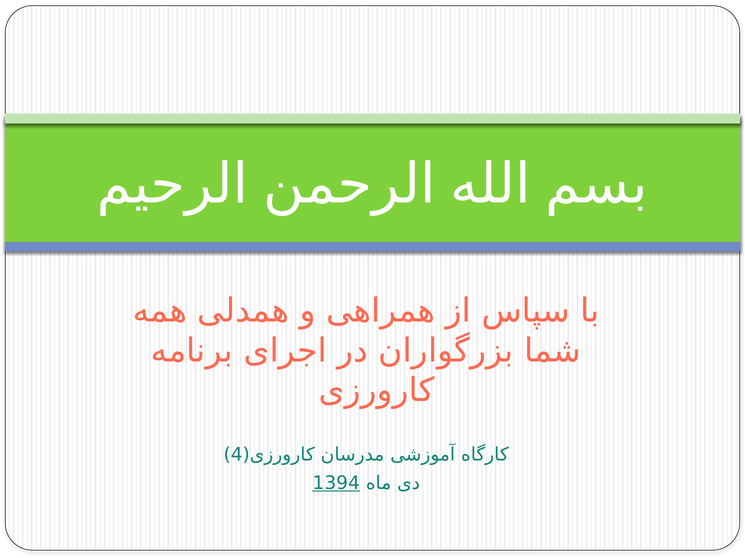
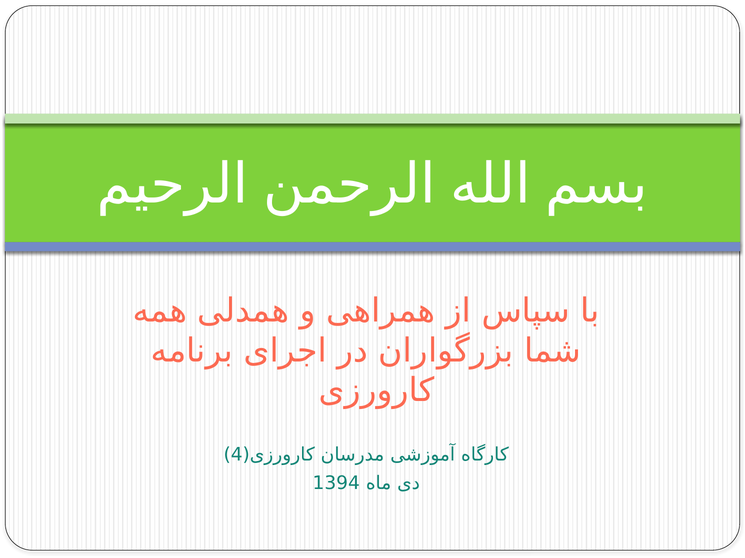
1394 underline: present -> none
